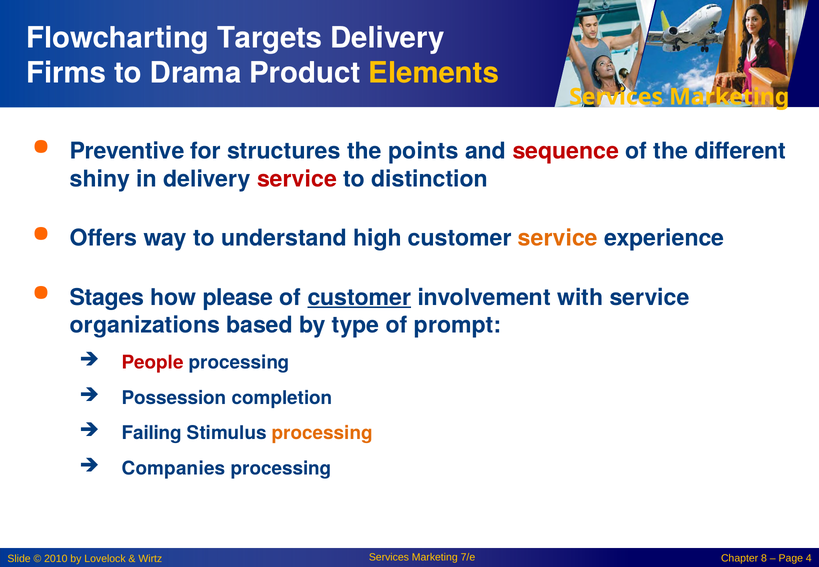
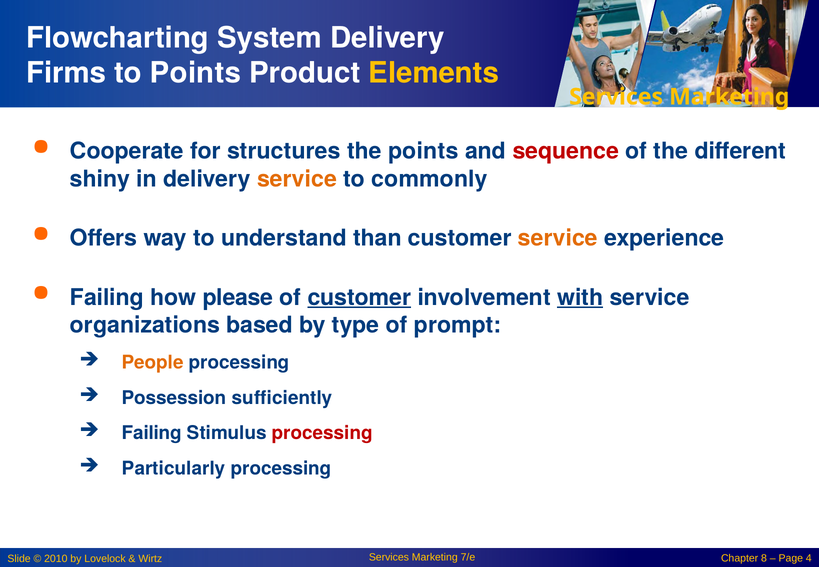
Targets: Targets -> System
to Drama: Drama -> Points
Preventive: Preventive -> Cooperate
service at (297, 179) colour: red -> orange
distinction: distinction -> commonly
high: high -> than
Stages at (107, 297): Stages -> Failing
with underline: none -> present
People colour: red -> orange
completion: completion -> sufficiently
processing at (322, 433) colour: orange -> red
Companies: Companies -> Particularly
